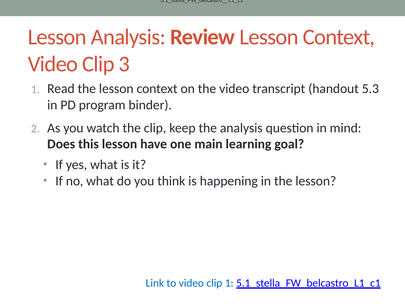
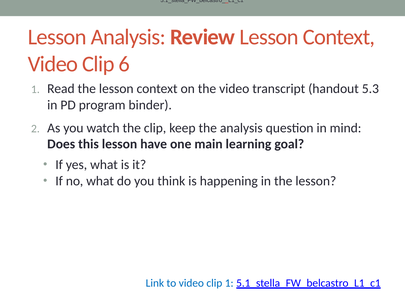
3: 3 -> 6
